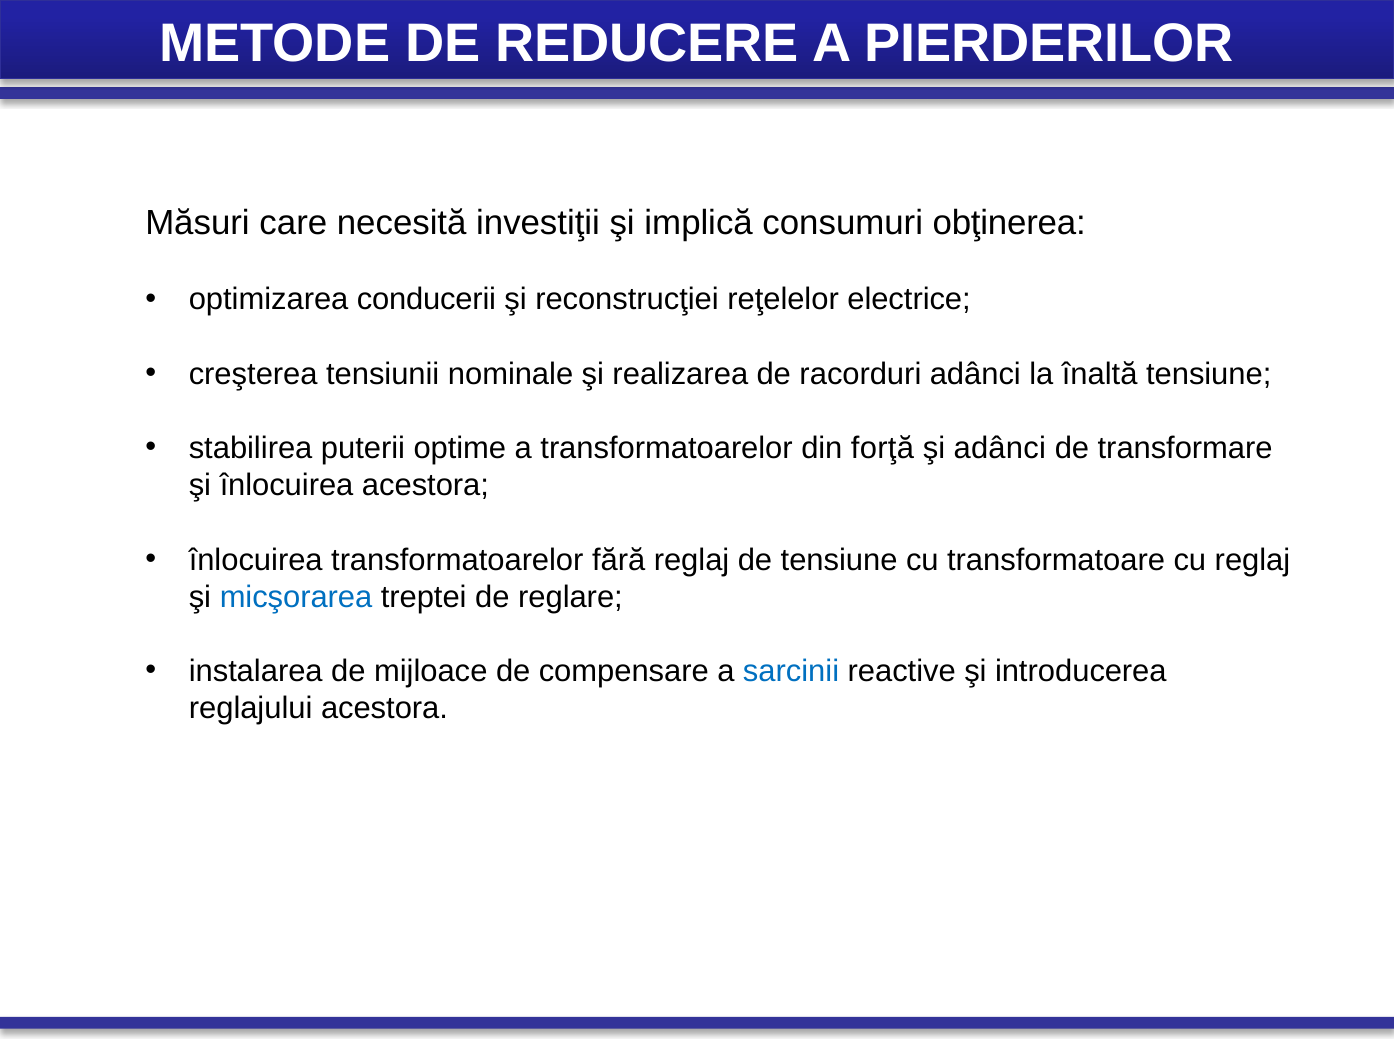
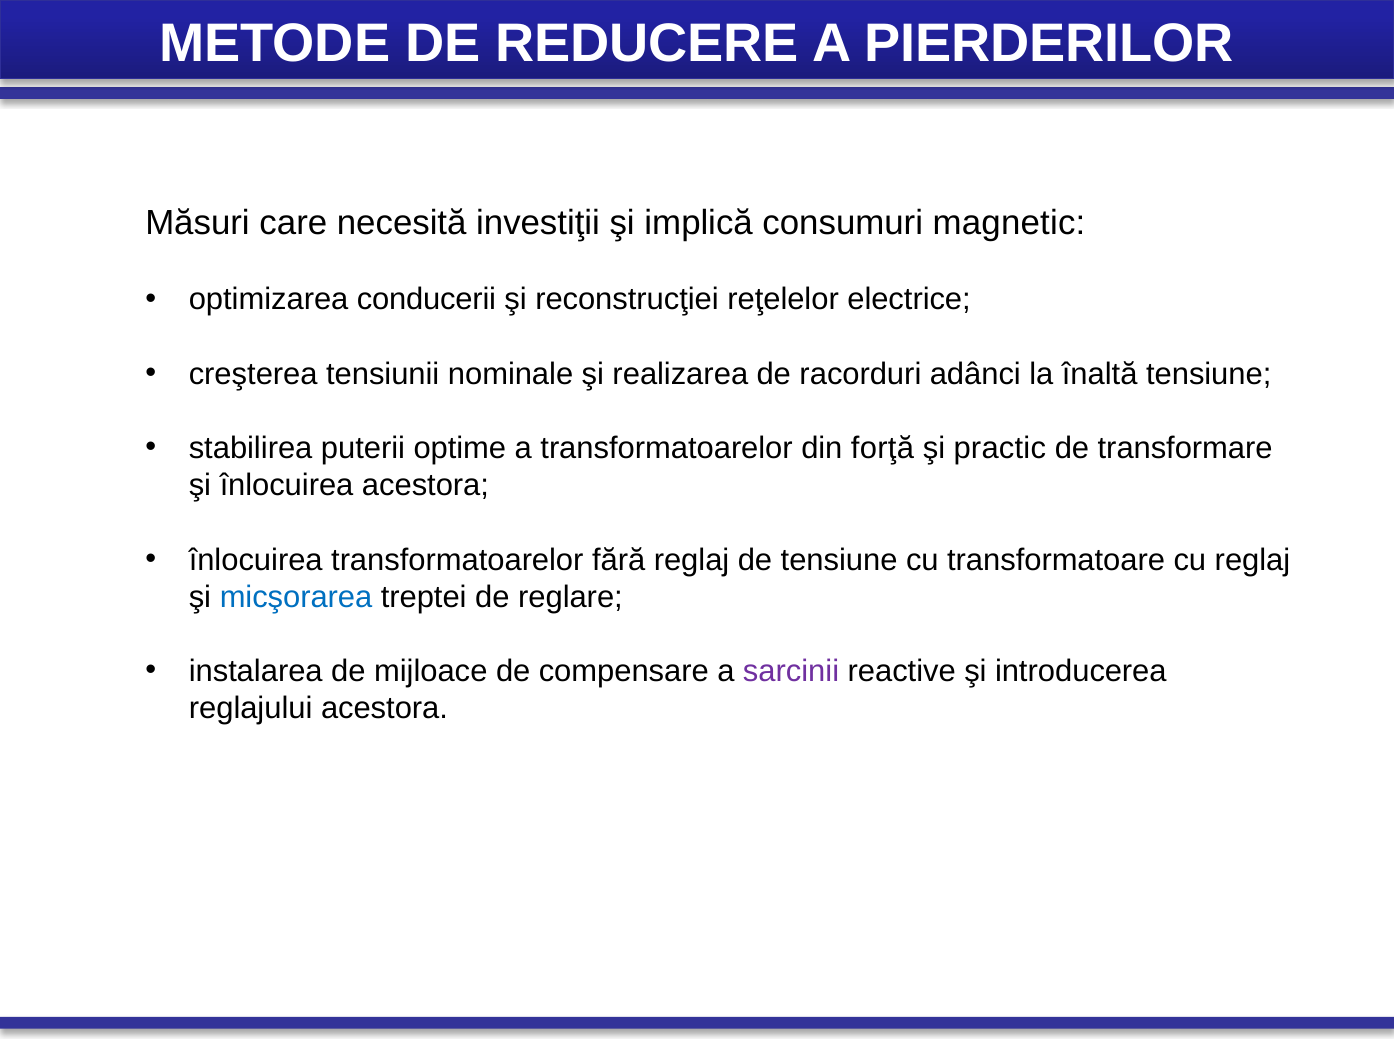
obţinerea: obţinerea -> magnetic
şi adânci: adânci -> practic
sarcinii colour: blue -> purple
